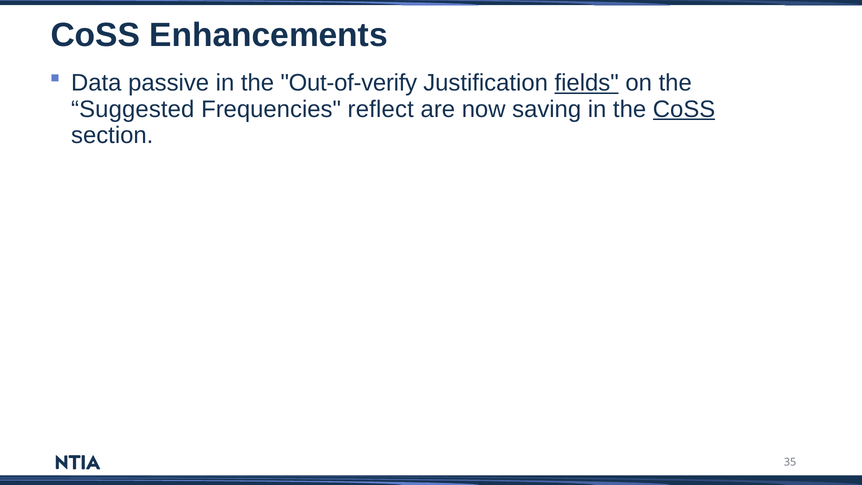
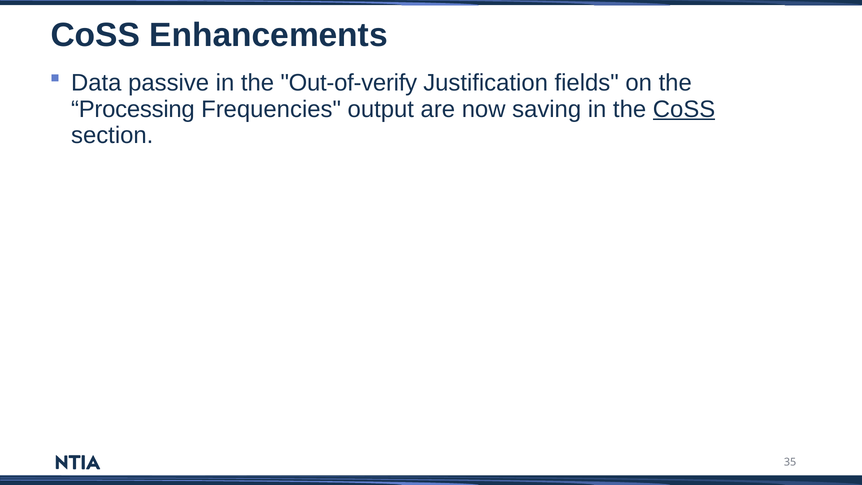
fields underline: present -> none
Suggested: Suggested -> Processing
reflect: reflect -> output
